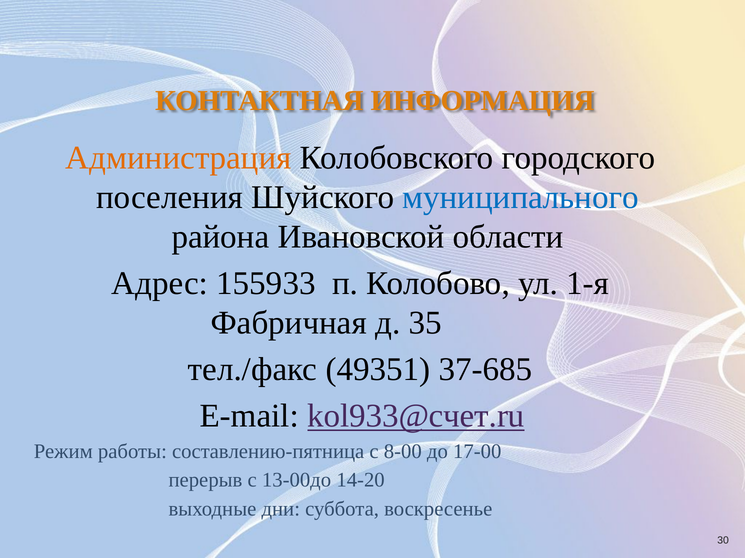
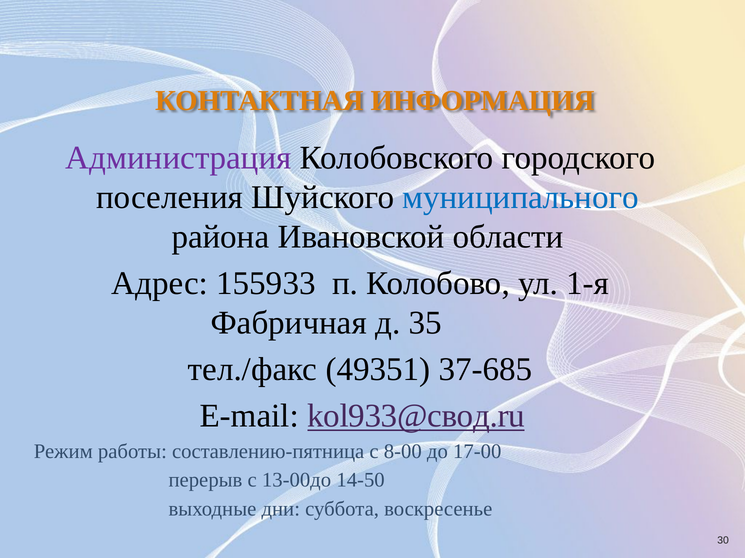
Администрация colour: orange -> purple
kol933@счет.ru: kol933@счет.ru -> kol933@свод.ru
14-20: 14-20 -> 14-50
